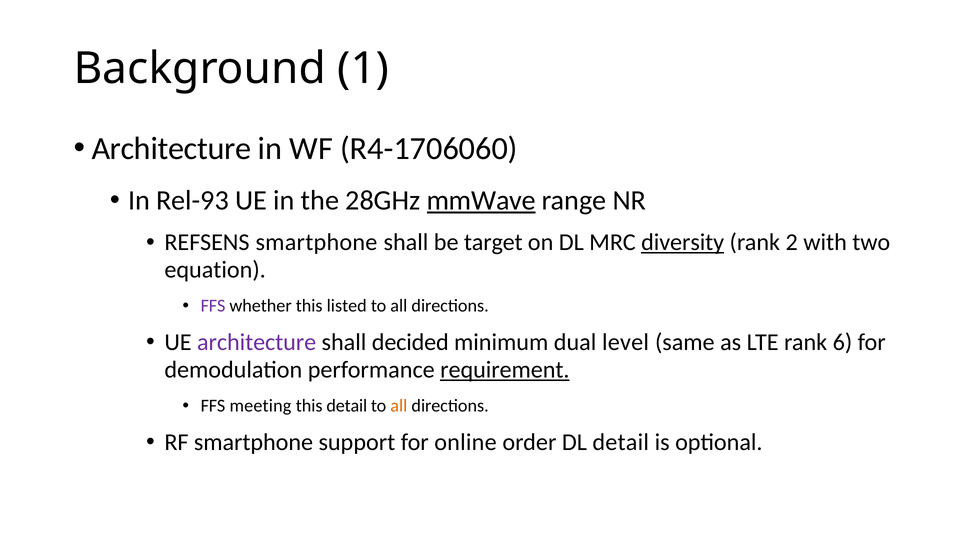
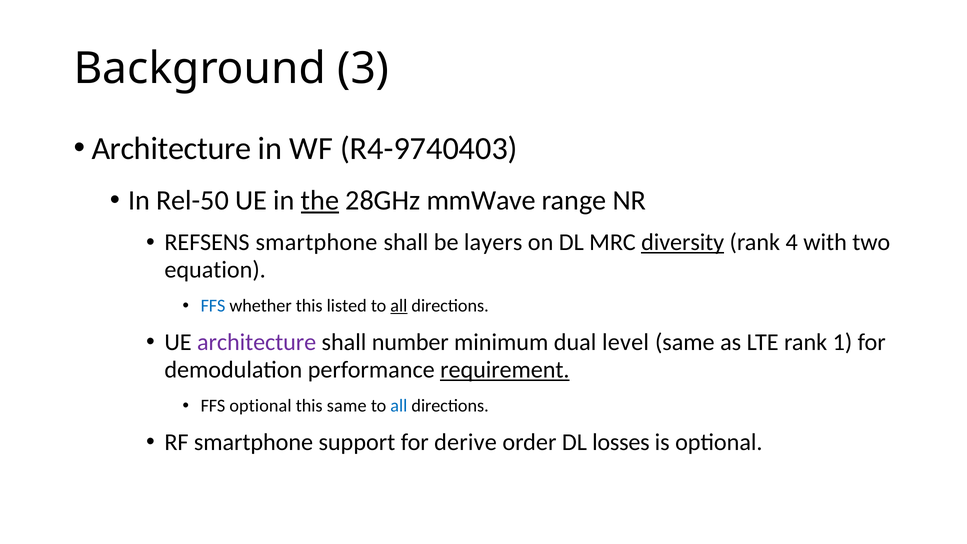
1: 1 -> 3
R4-1706060: R4-1706060 -> R4-9740403
Rel-93: Rel-93 -> Rel-50
the underline: none -> present
mmWave underline: present -> none
target: target -> layers
2: 2 -> 4
FFS at (213, 306) colour: purple -> blue
all at (399, 306) underline: none -> present
decided: decided -> number
6: 6 -> 1
FFS meeting: meeting -> optional
this detail: detail -> same
all at (399, 406) colour: orange -> blue
online: online -> derive
DL detail: detail -> losses
